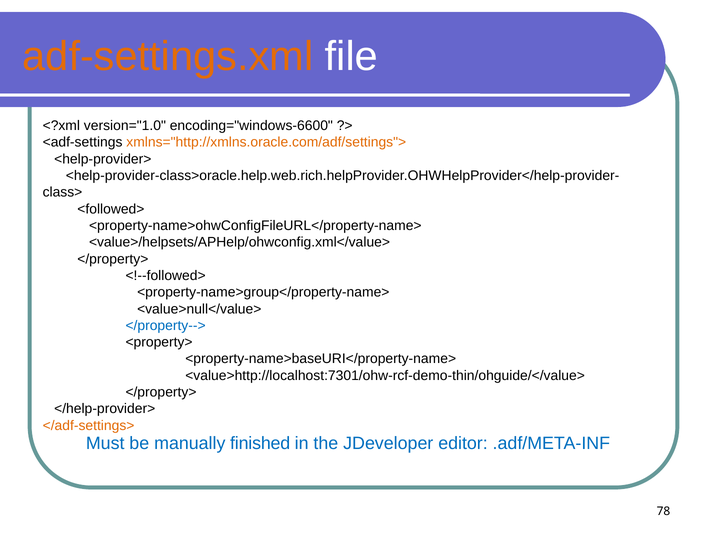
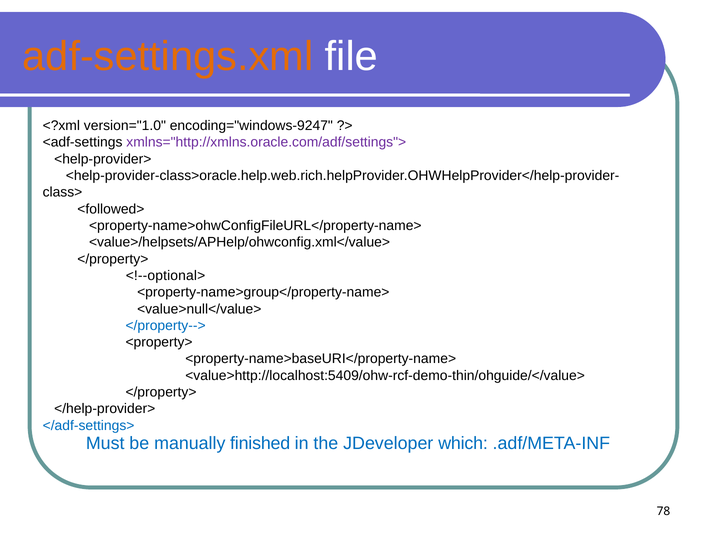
encoding="windows-6600: encoding="windows-6600 -> encoding="windows-9247
xmlns="http://xmlns.oracle.com/adf/settings"> colour: orange -> purple
<!--followed>: <!--followed> -> <!--optional>
<value>http://localhost:7301/ohw-rcf-demo-thin/ohguide/</value>: <value>http://localhost:7301/ohw-rcf-demo-thin/ohguide/</value> -> <value>http://localhost:5409/ohw-rcf-demo-thin/ohguide/</value>
</adf-settings> colour: orange -> blue
editor: editor -> which
